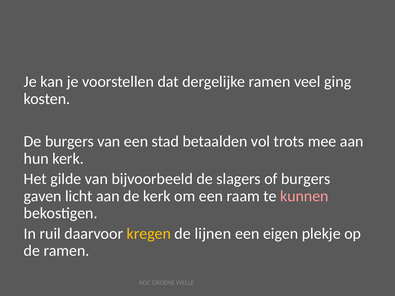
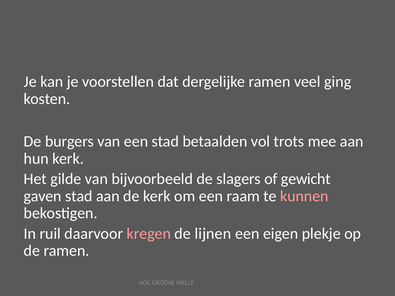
of burgers: burgers -> gewicht
gaven licht: licht -> stad
kregen colour: yellow -> pink
